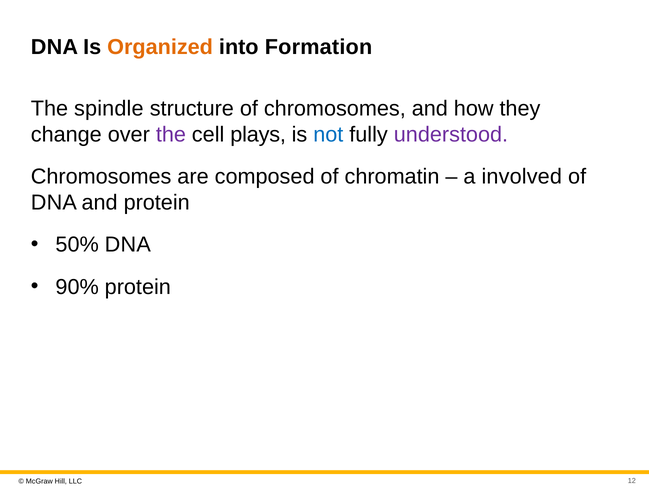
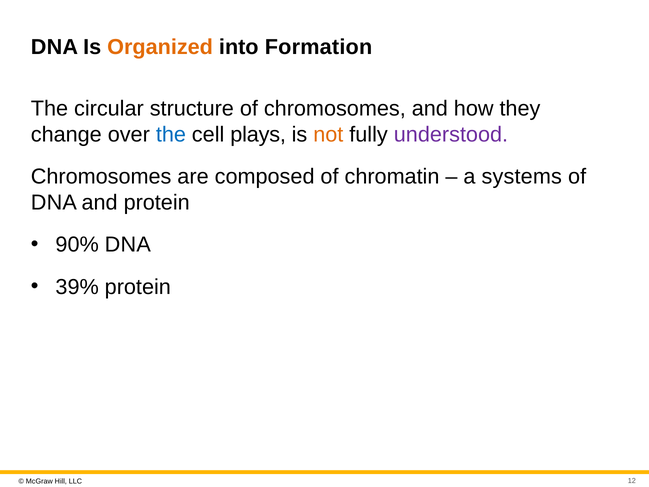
spindle: spindle -> circular
the at (171, 134) colour: purple -> blue
not colour: blue -> orange
involved: involved -> systems
50%: 50% -> 90%
90%: 90% -> 39%
